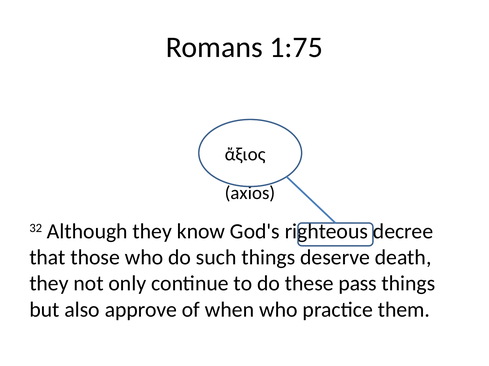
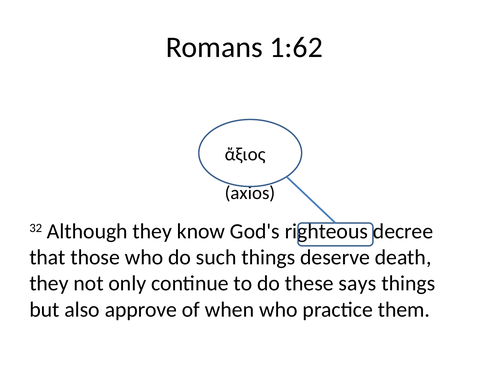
1:75: 1:75 -> 1:62
pass: pass -> says
